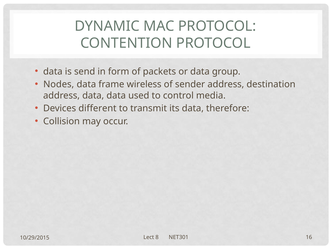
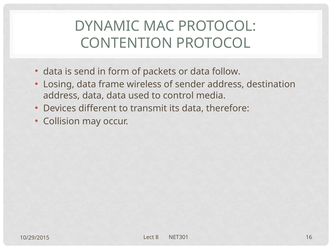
group: group -> follow
Nodes: Nodes -> Losing
